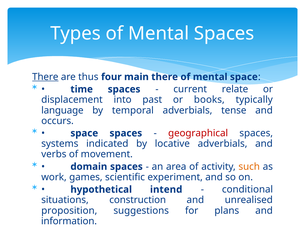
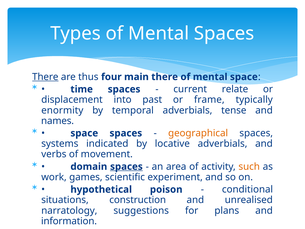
books: books -> frame
language: language -> enormity
occurs: occurs -> names
geographical colour: red -> orange
spaces at (126, 166) underline: none -> present
intend: intend -> poison
proposition: proposition -> narratology
